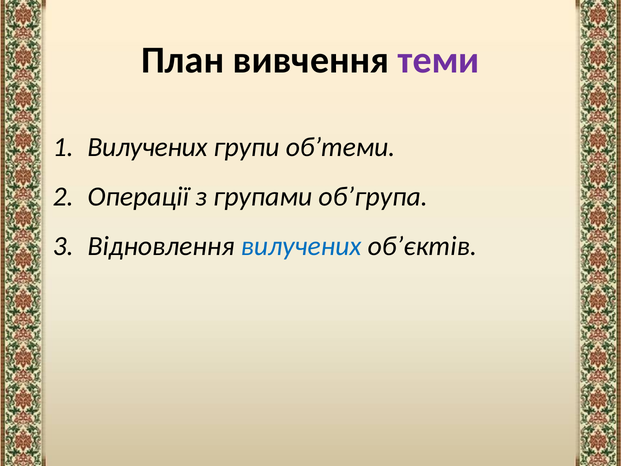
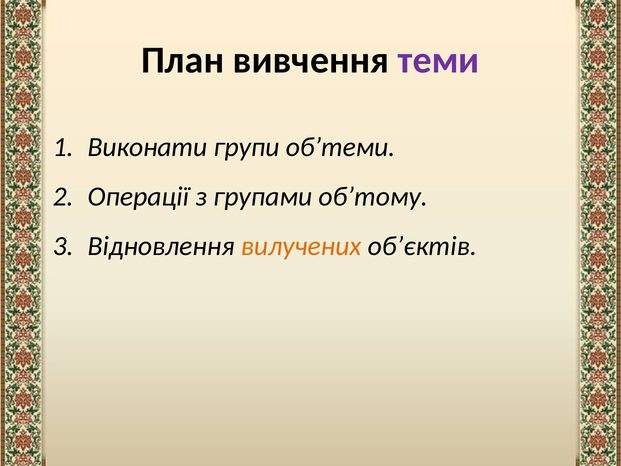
Вилучених at (147, 147): Вилучених -> Виконати
об’група: об’група -> об’тому
вилучених at (301, 246) colour: blue -> orange
